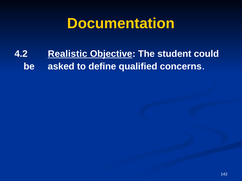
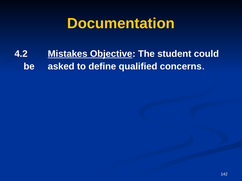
Realistic: Realistic -> Mistakes
